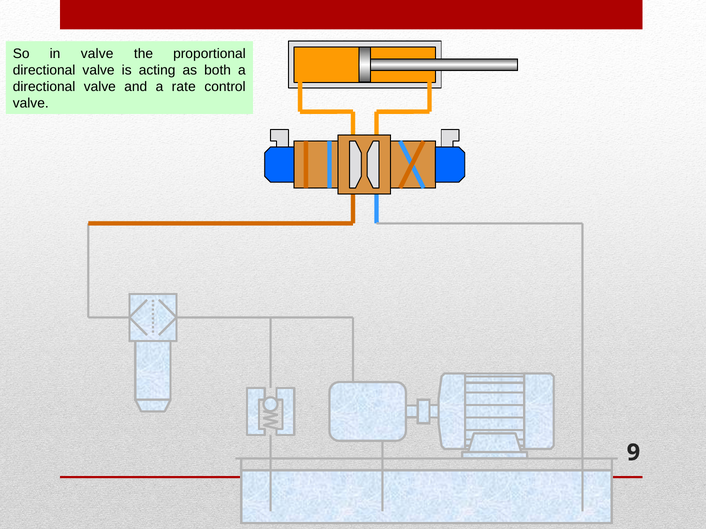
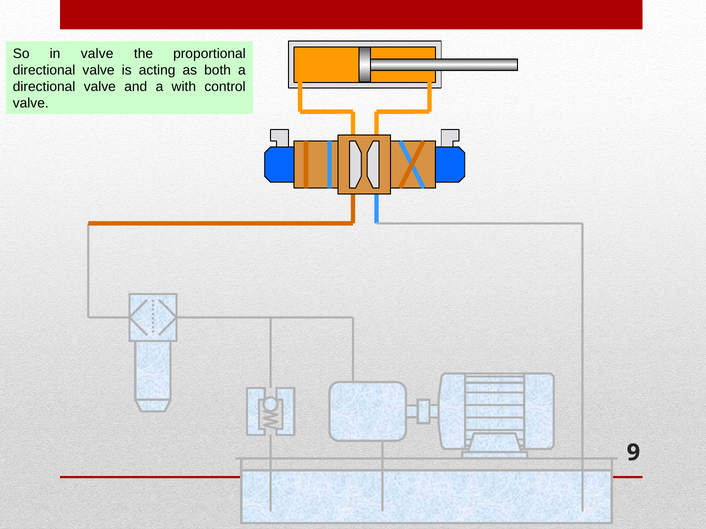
rate: rate -> with
